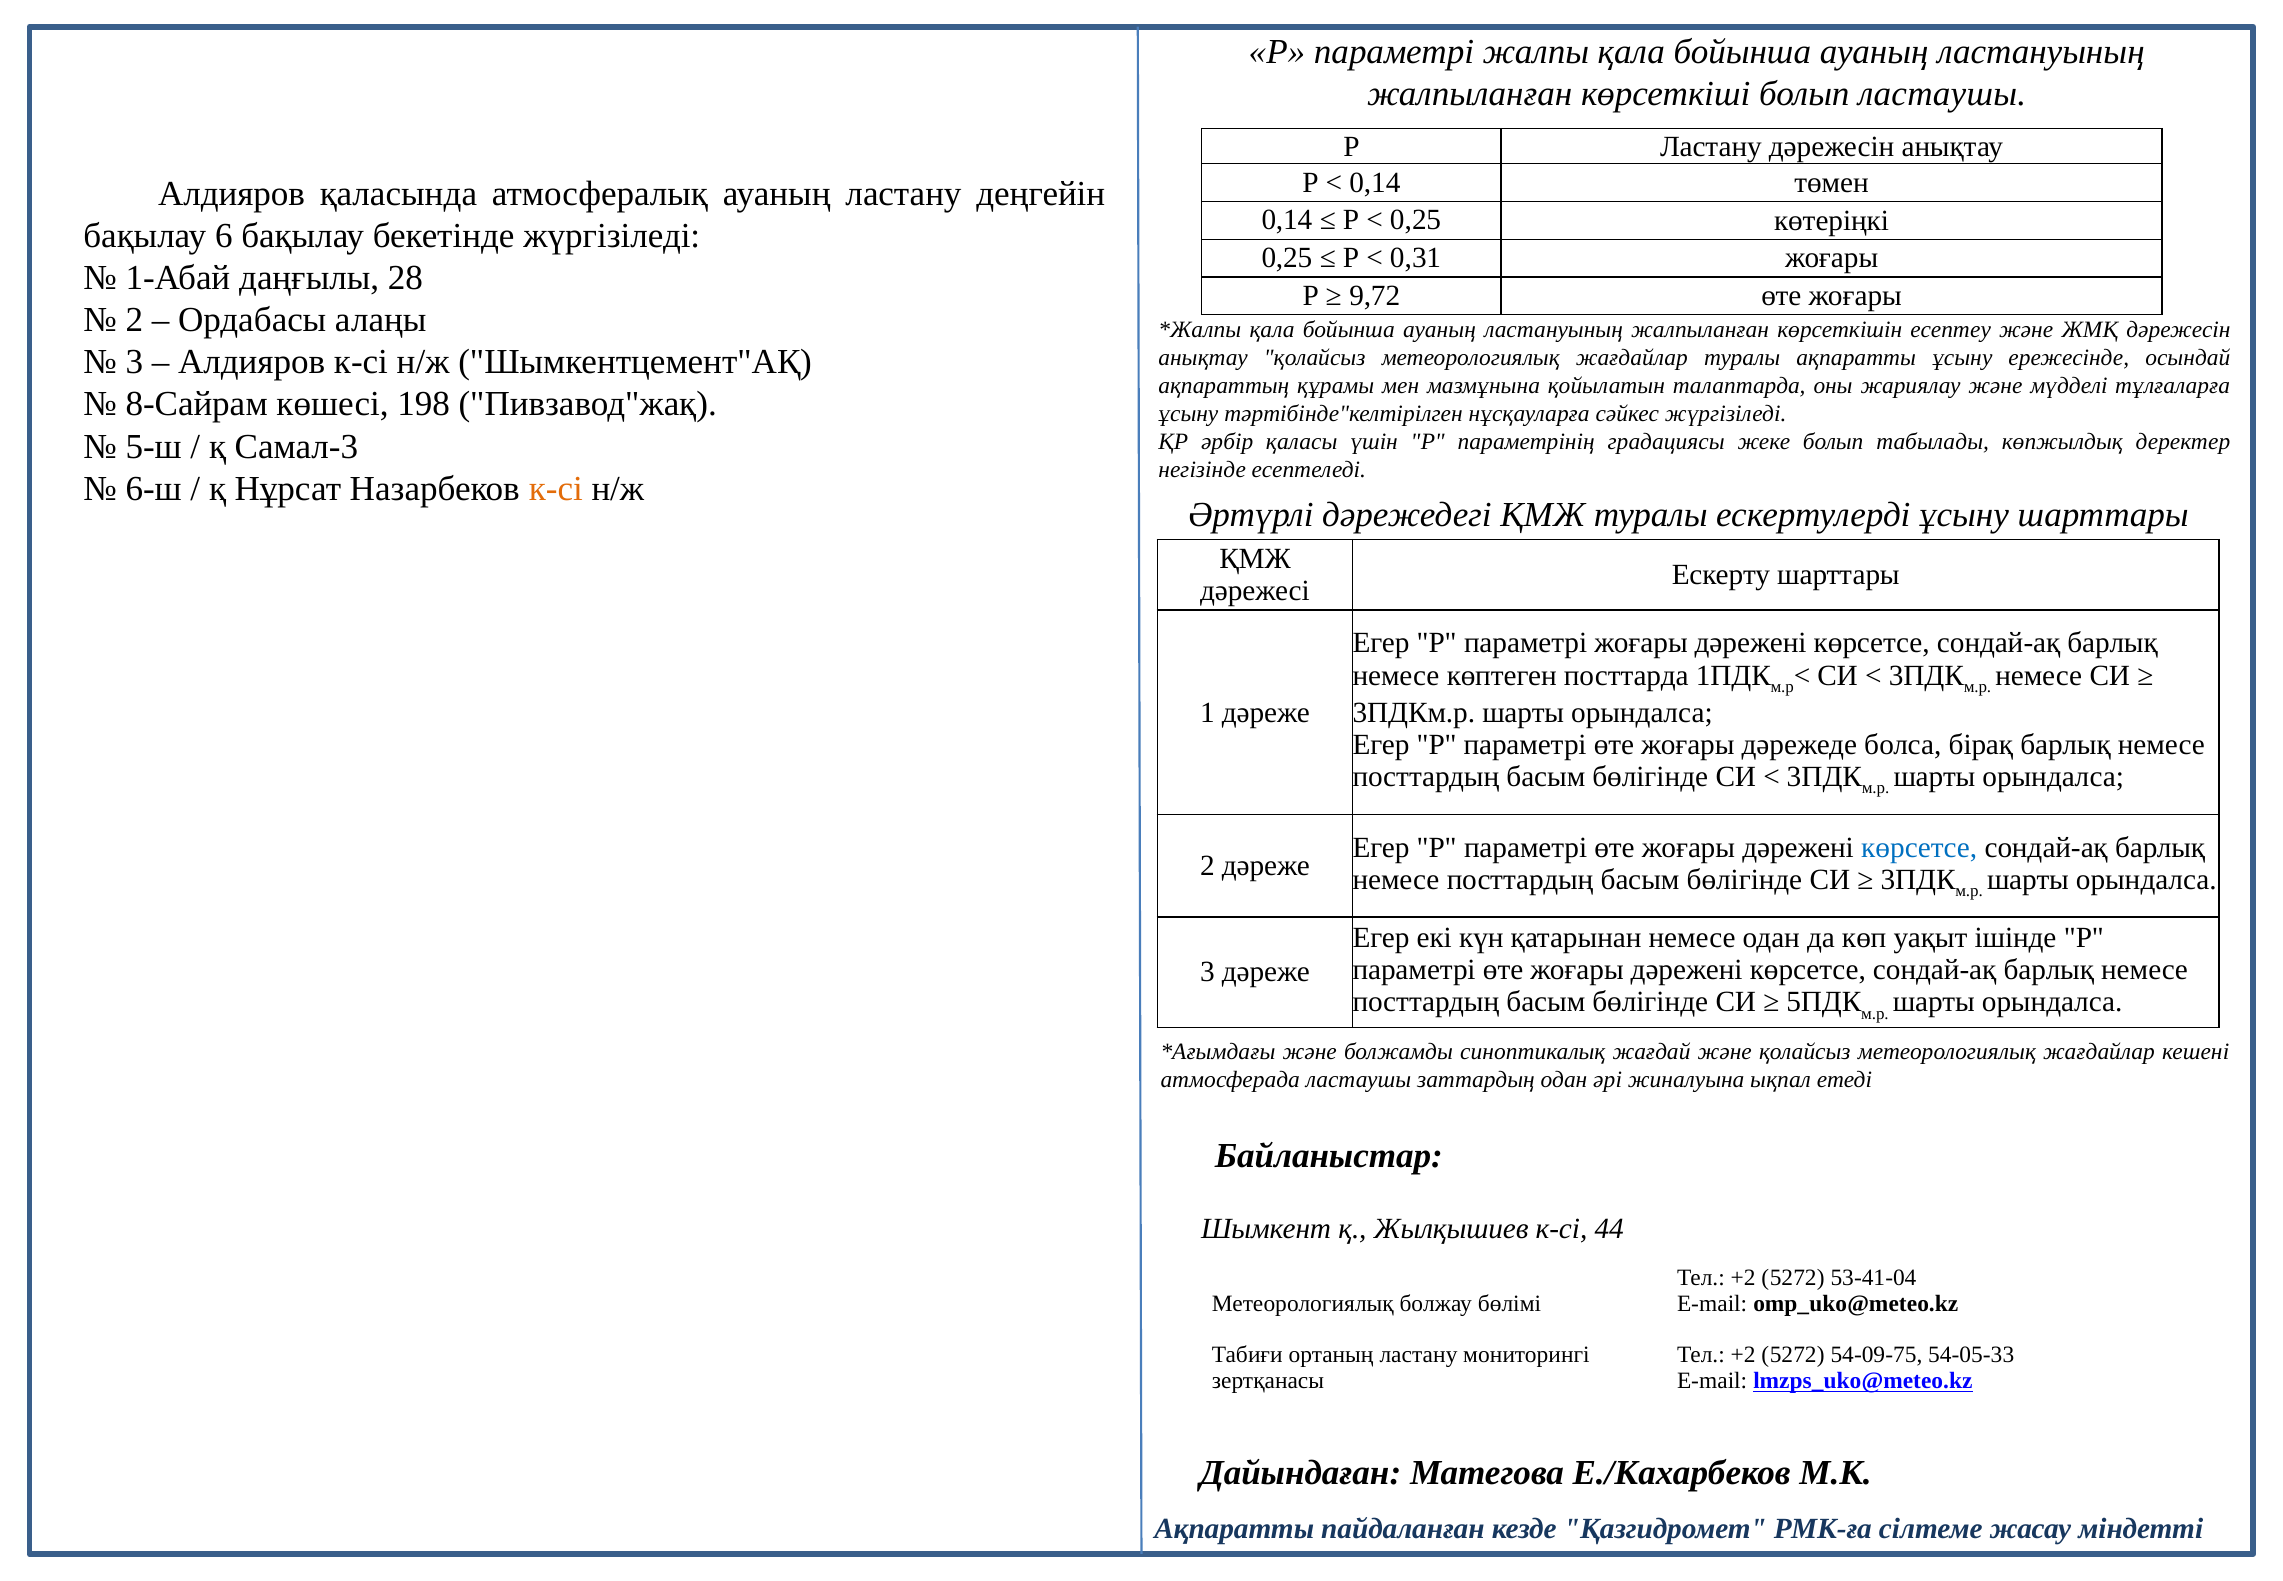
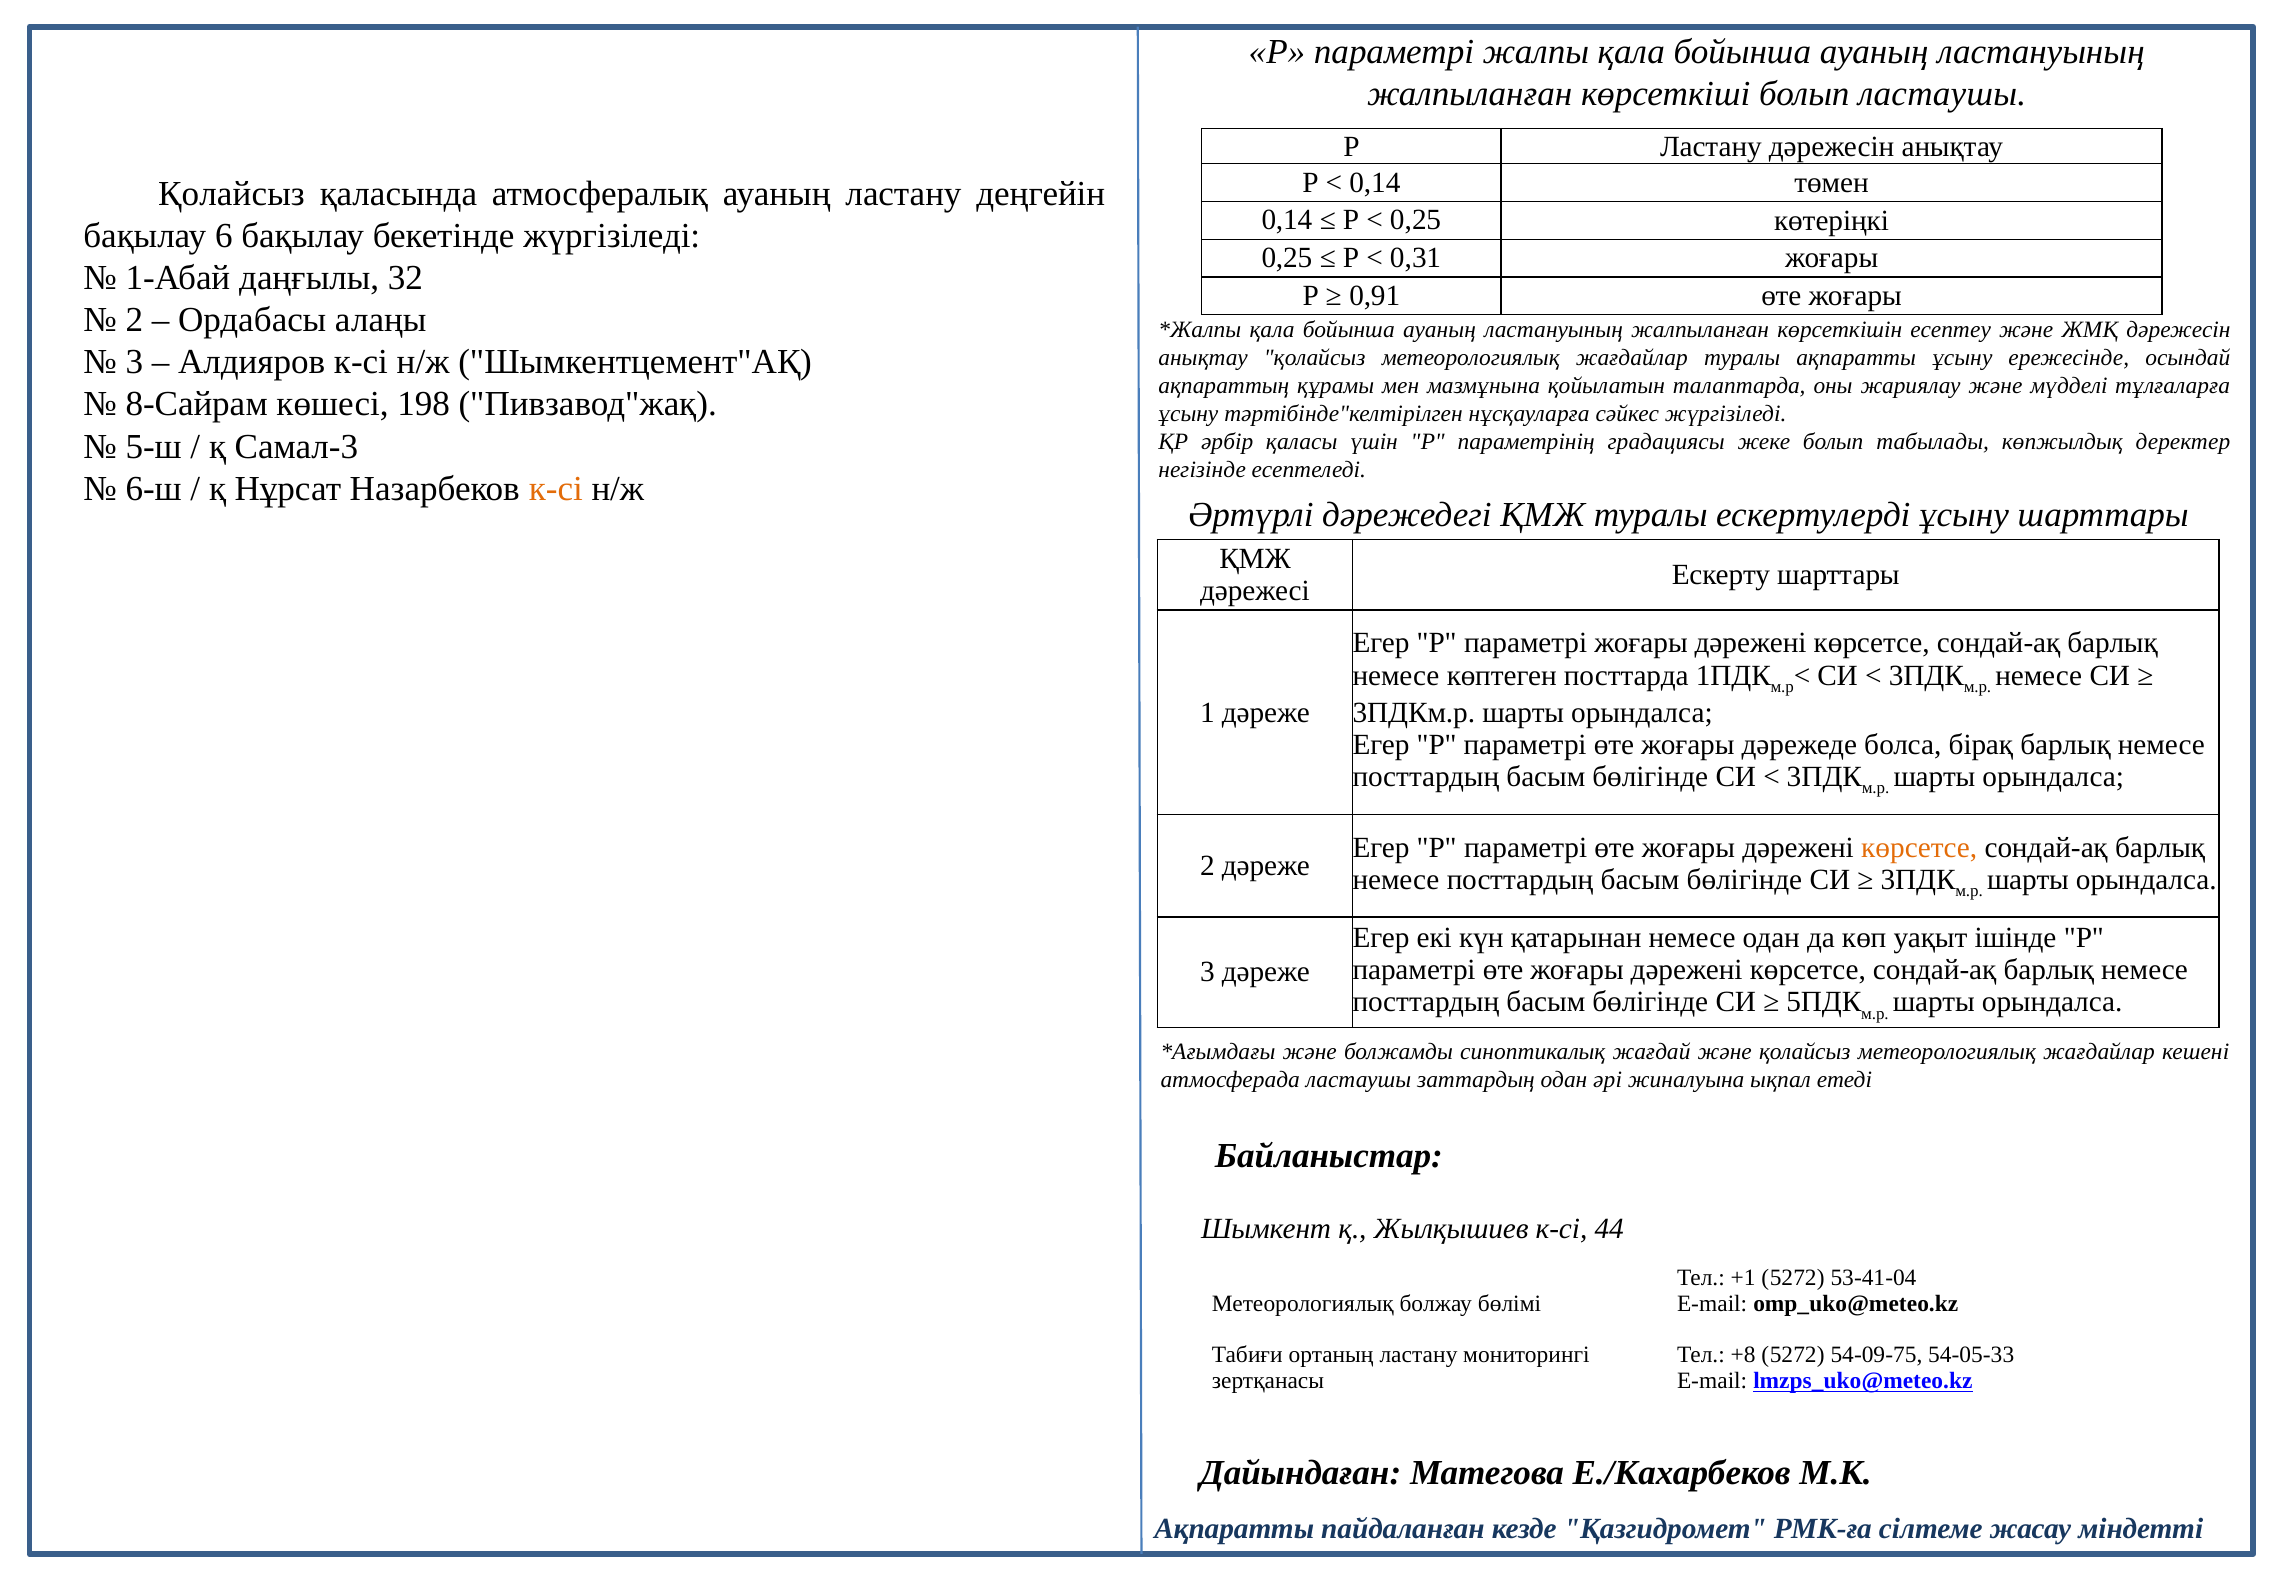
Алдияров at (232, 193): Алдияров -> Қолайсыз
28: 28 -> 32
9,72: 9,72 -> 0,91
көрсетсе at (1919, 847) colour: blue -> orange
+2 at (1743, 1277): +2 -> +1
+2 at (1743, 1355): +2 -> +8
